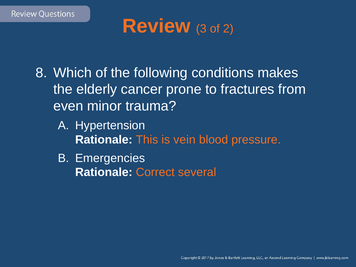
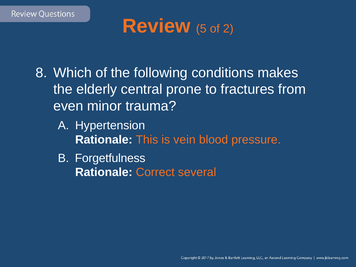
3: 3 -> 5
cancer: cancer -> central
Emergencies: Emergencies -> Forgetfulness
